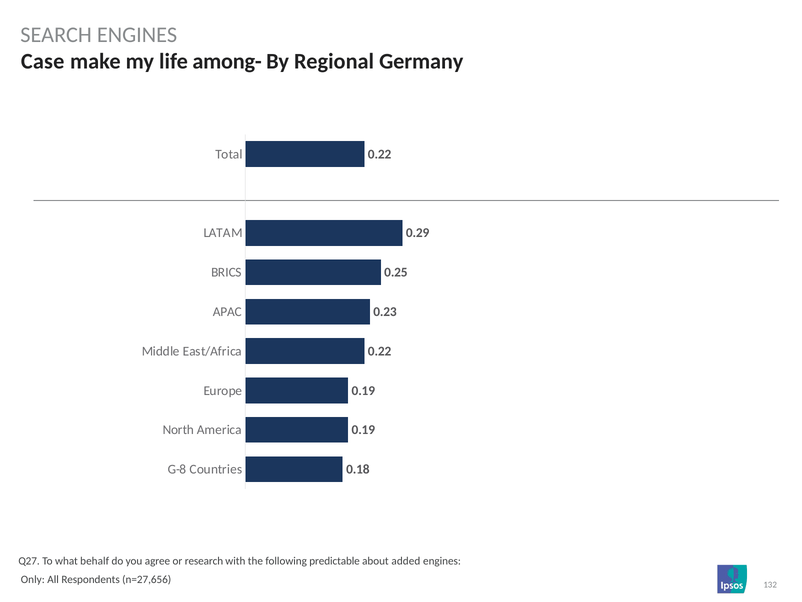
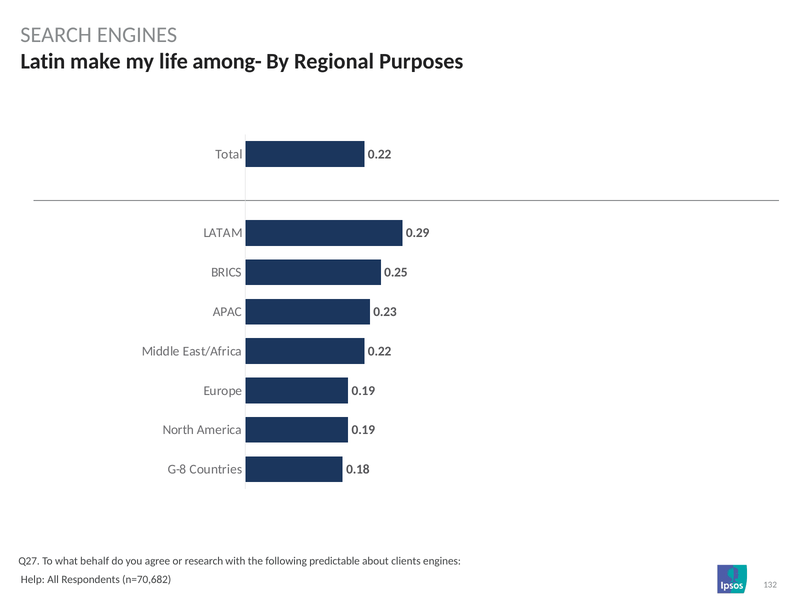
Case: Case -> Latin
Germany: Germany -> Purposes
added: added -> clients
Only: Only -> Help
n=27,656: n=27,656 -> n=70,682
